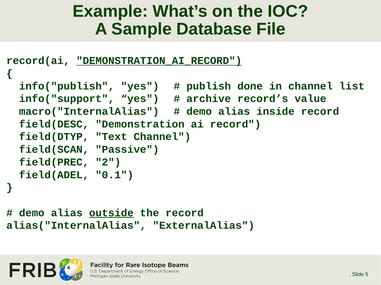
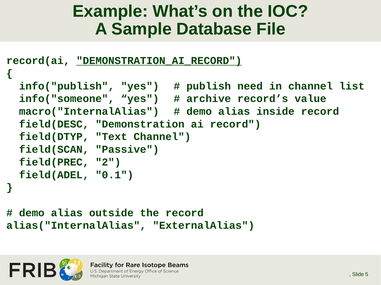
done: done -> need
info("support: info("support -> info("someone
outside underline: present -> none
